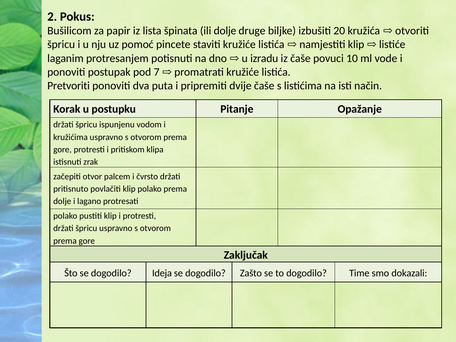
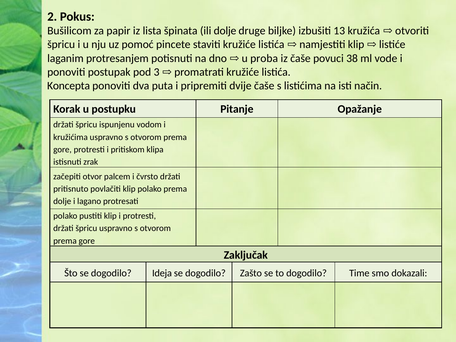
20: 20 -> 13
izradu: izradu -> proba
10: 10 -> 38
7: 7 -> 3
Pretvoriti: Pretvoriti -> Koncepta
